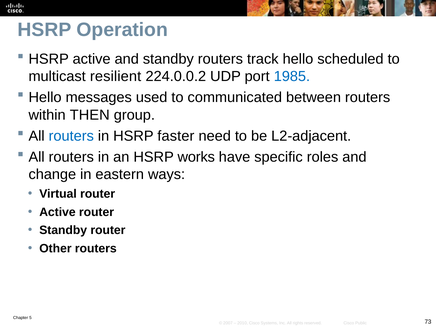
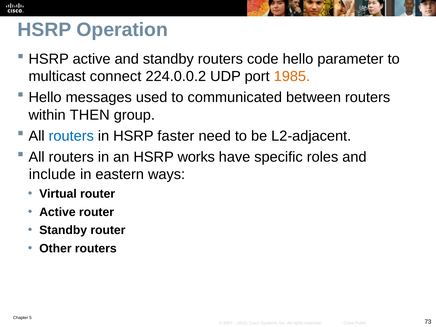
track: track -> code
scheduled: scheduled -> parameter
resilient: resilient -> connect
1985 colour: blue -> orange
change: change -> include
